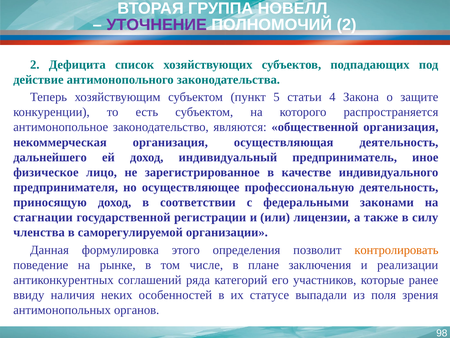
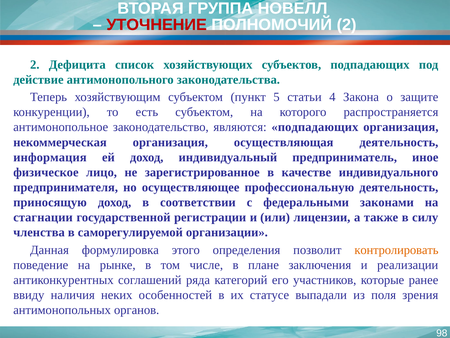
УТОЧНЕНИЕ colour: purple -> red
являются общественной: общественной -> подпадающих
дальнейшего: дальнейшего -> информация
